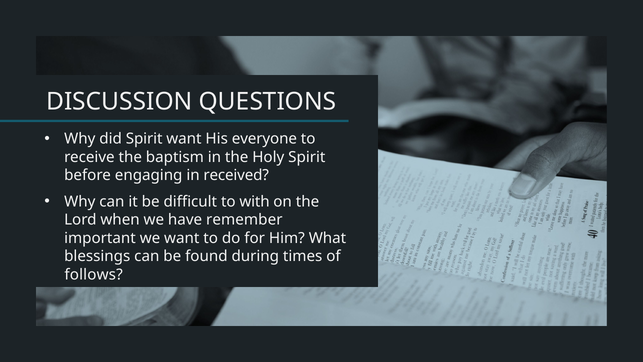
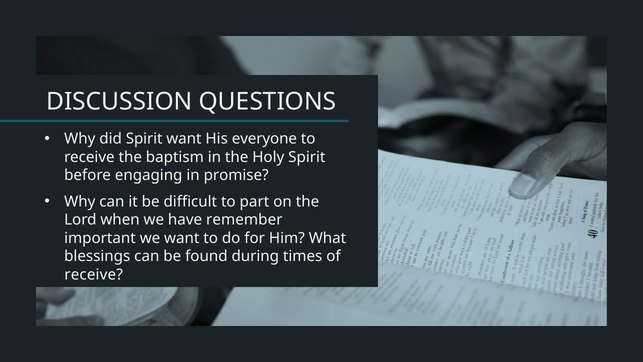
received: received -> promise
with: with -> part
follows at (94, 274): follows -> receive
